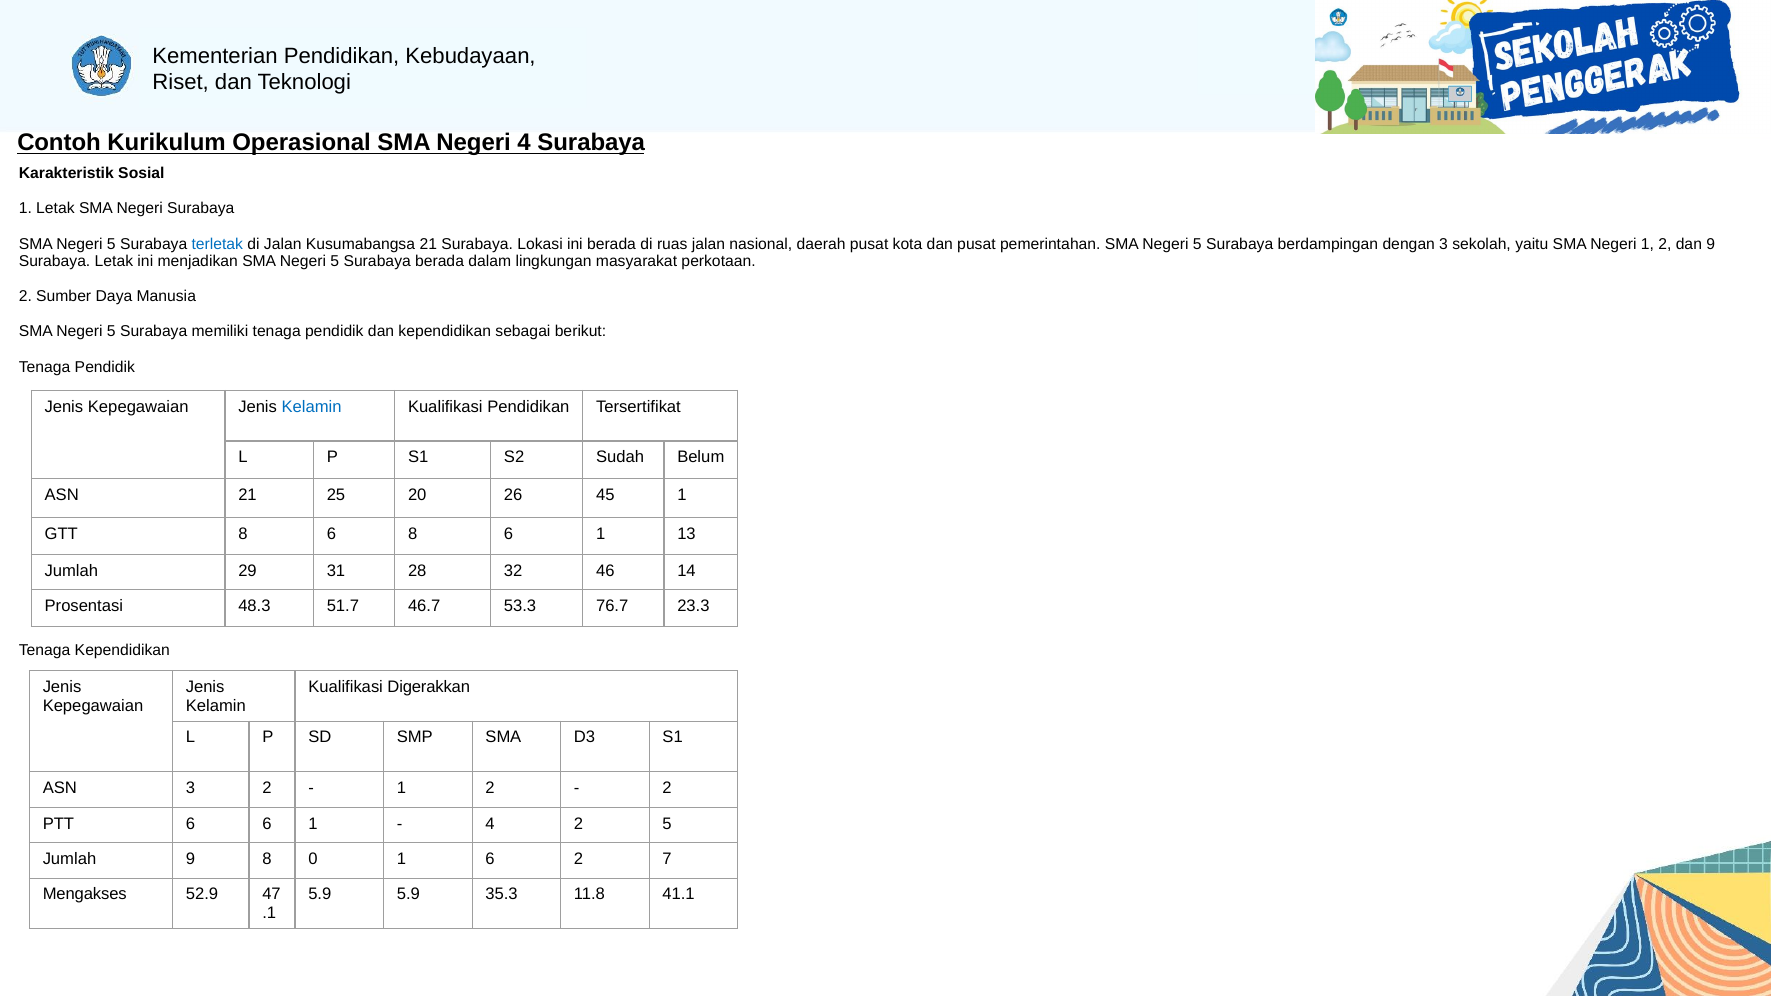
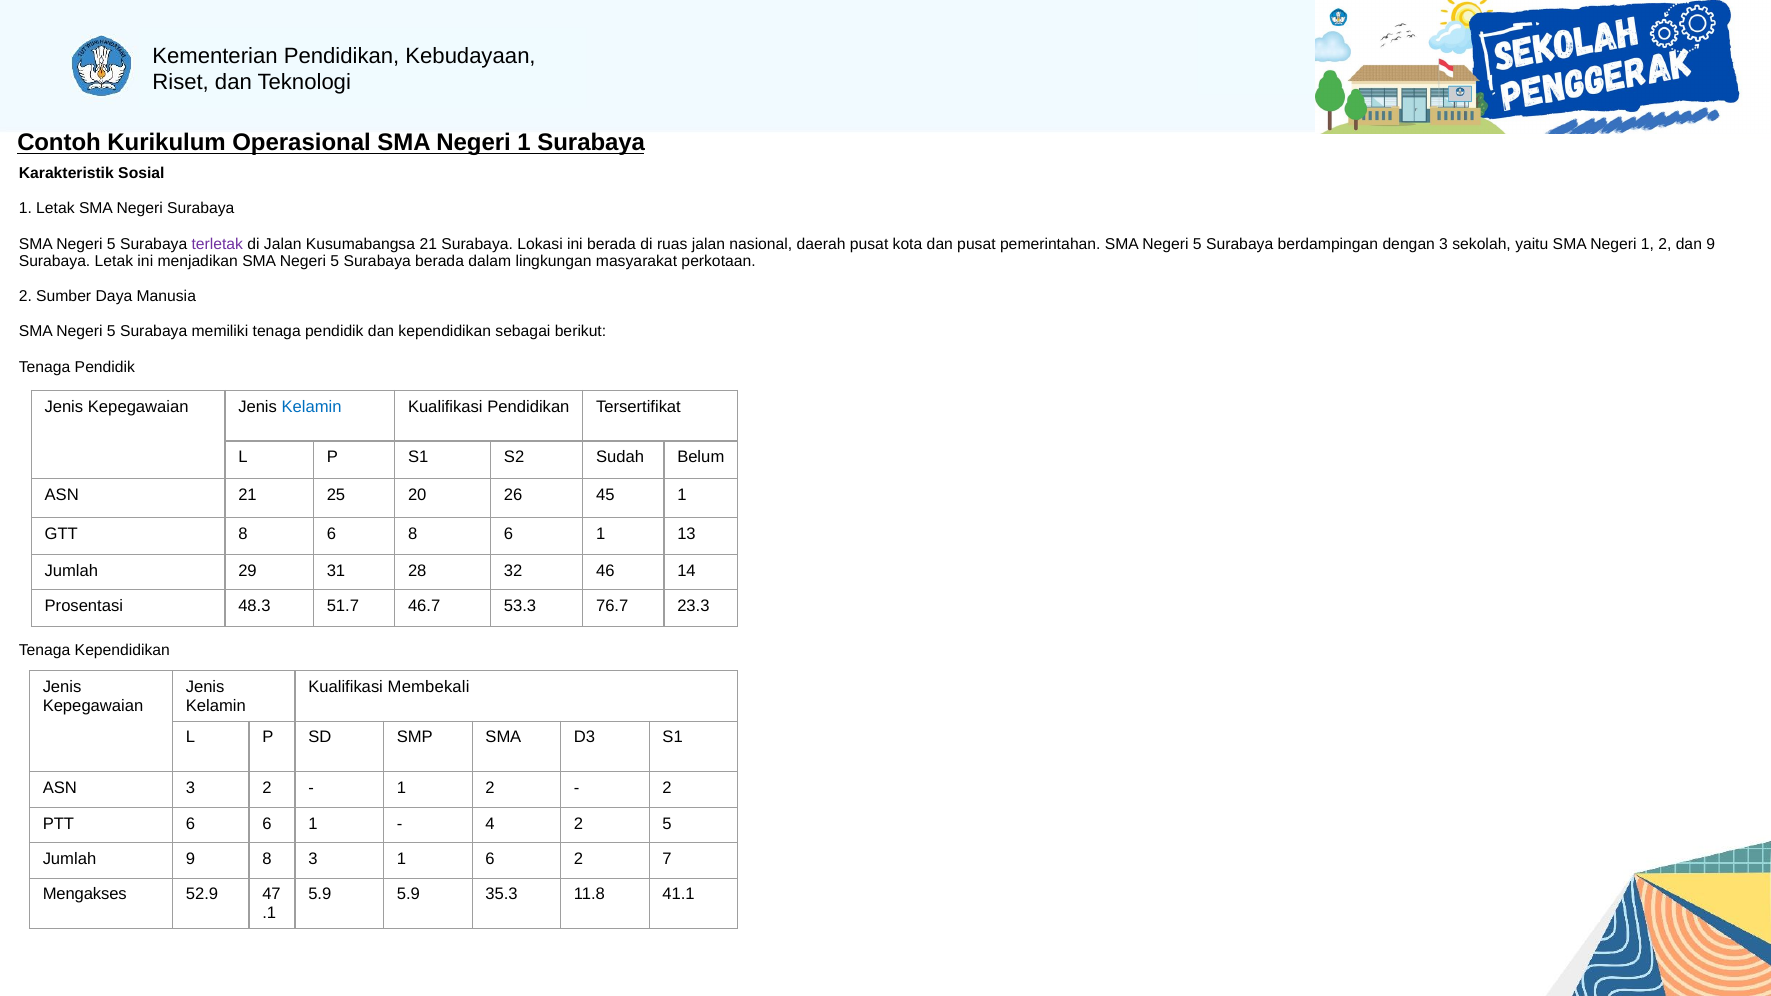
Operasional SMA Negeri 4: 4 -> 1
terletak colour: blue -> purple
Digerakkan: Digerakkan -> Membekali
8 0: 0 -> 3
